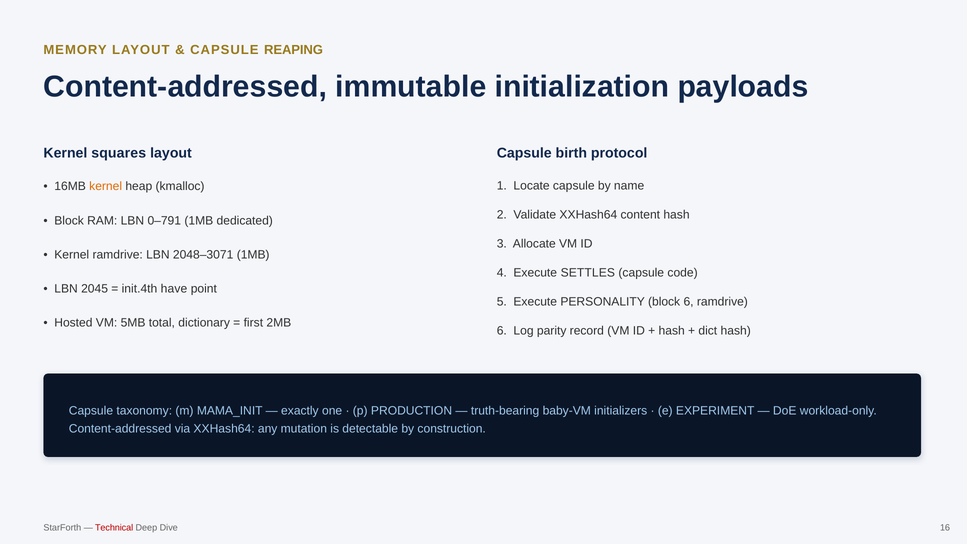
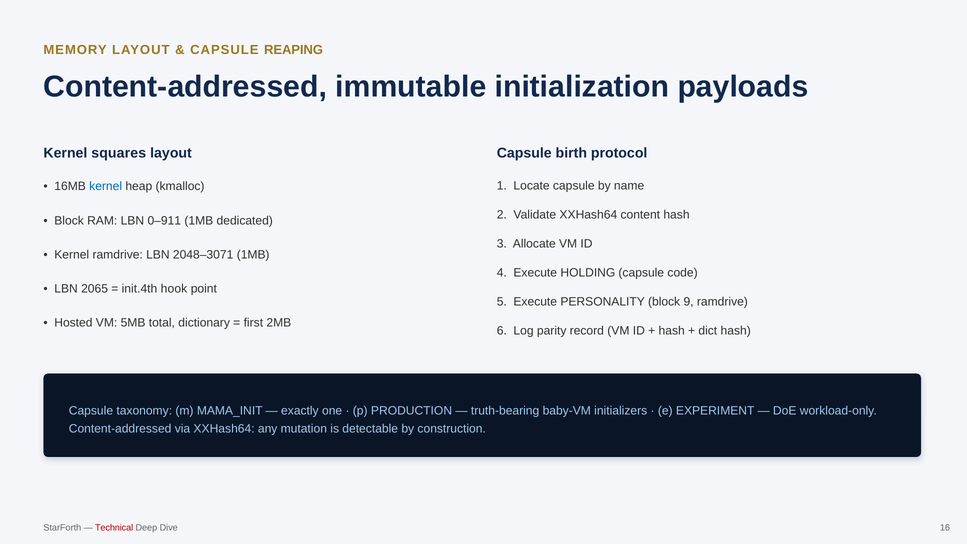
kernel at (106, 186) colour: orange -> blue
0–791: 0–791 -> 0–911
SETTLES: SETTLES -> HOLDING
2045: 2045 -> 2065
have: have -> hook
block 6: 6 -> 9
